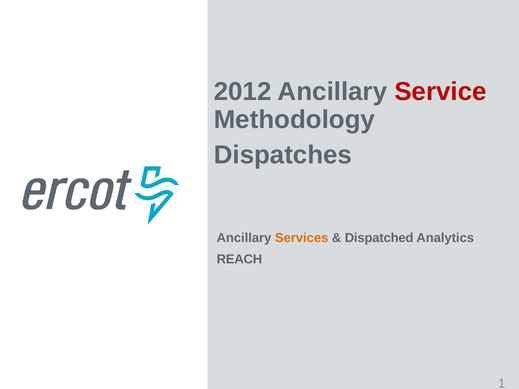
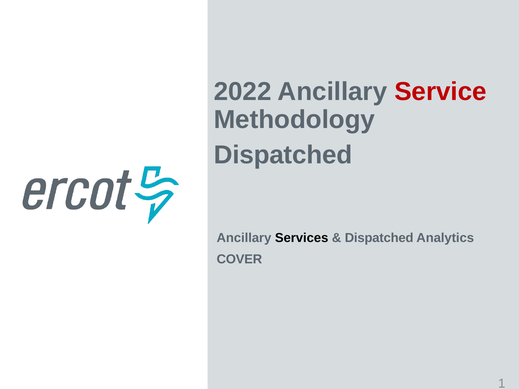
2012: 2012 -> 2022
Dispatches at (283, 155): Dispatches -> Dispatched
Services colour: orange -> black
REACH: REACH -> COVER
